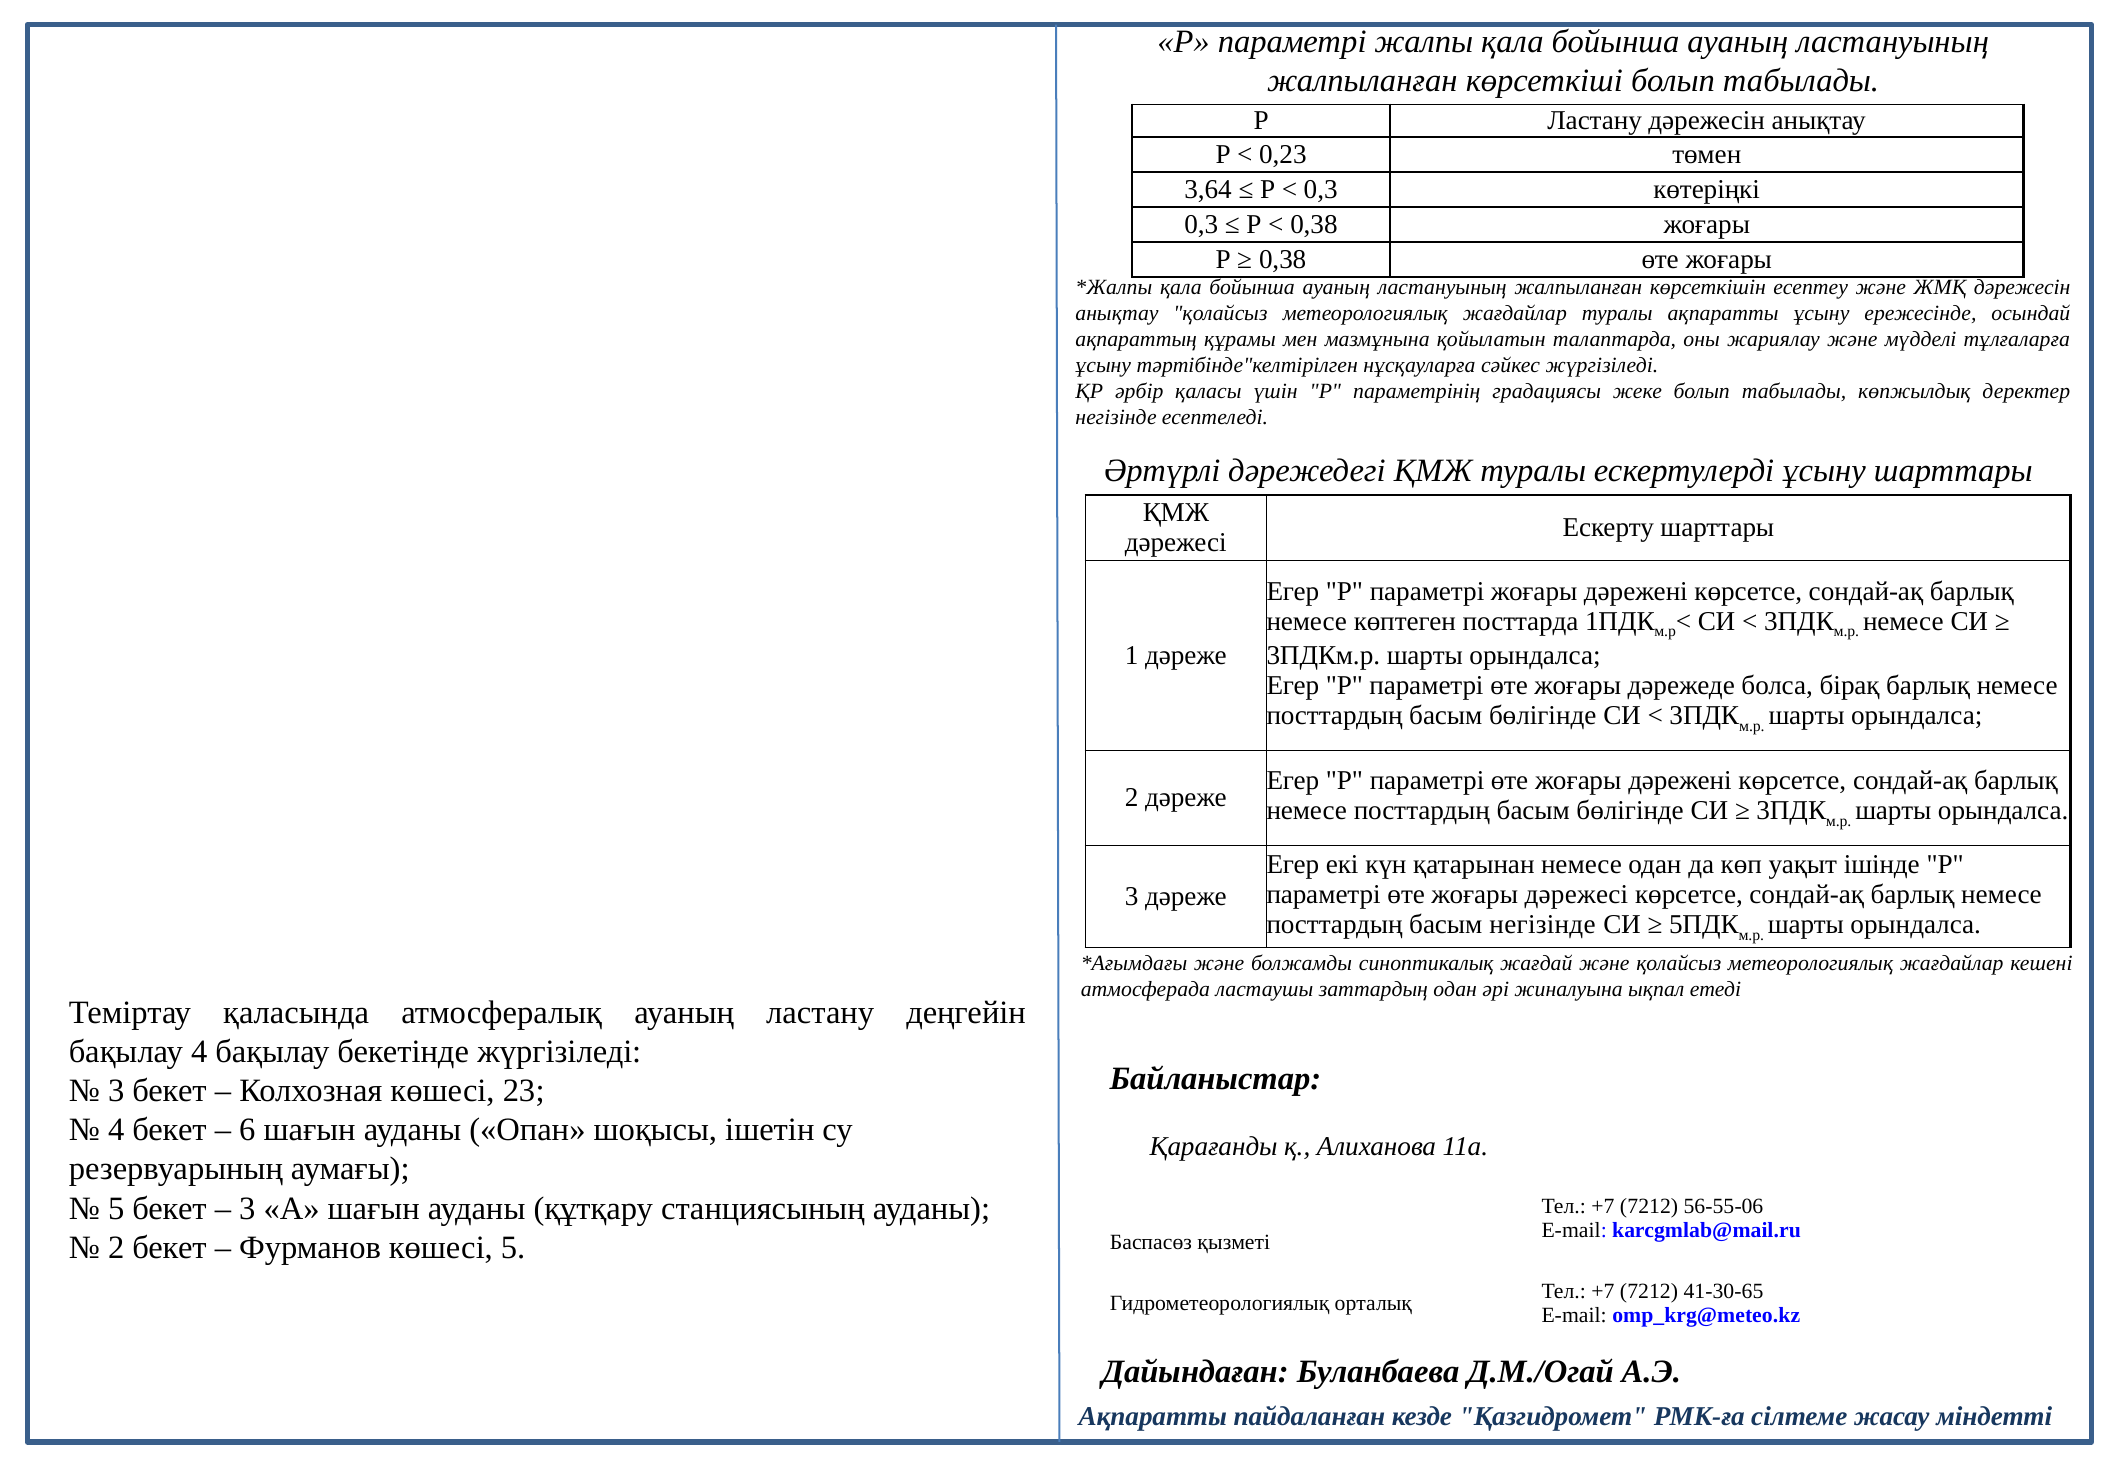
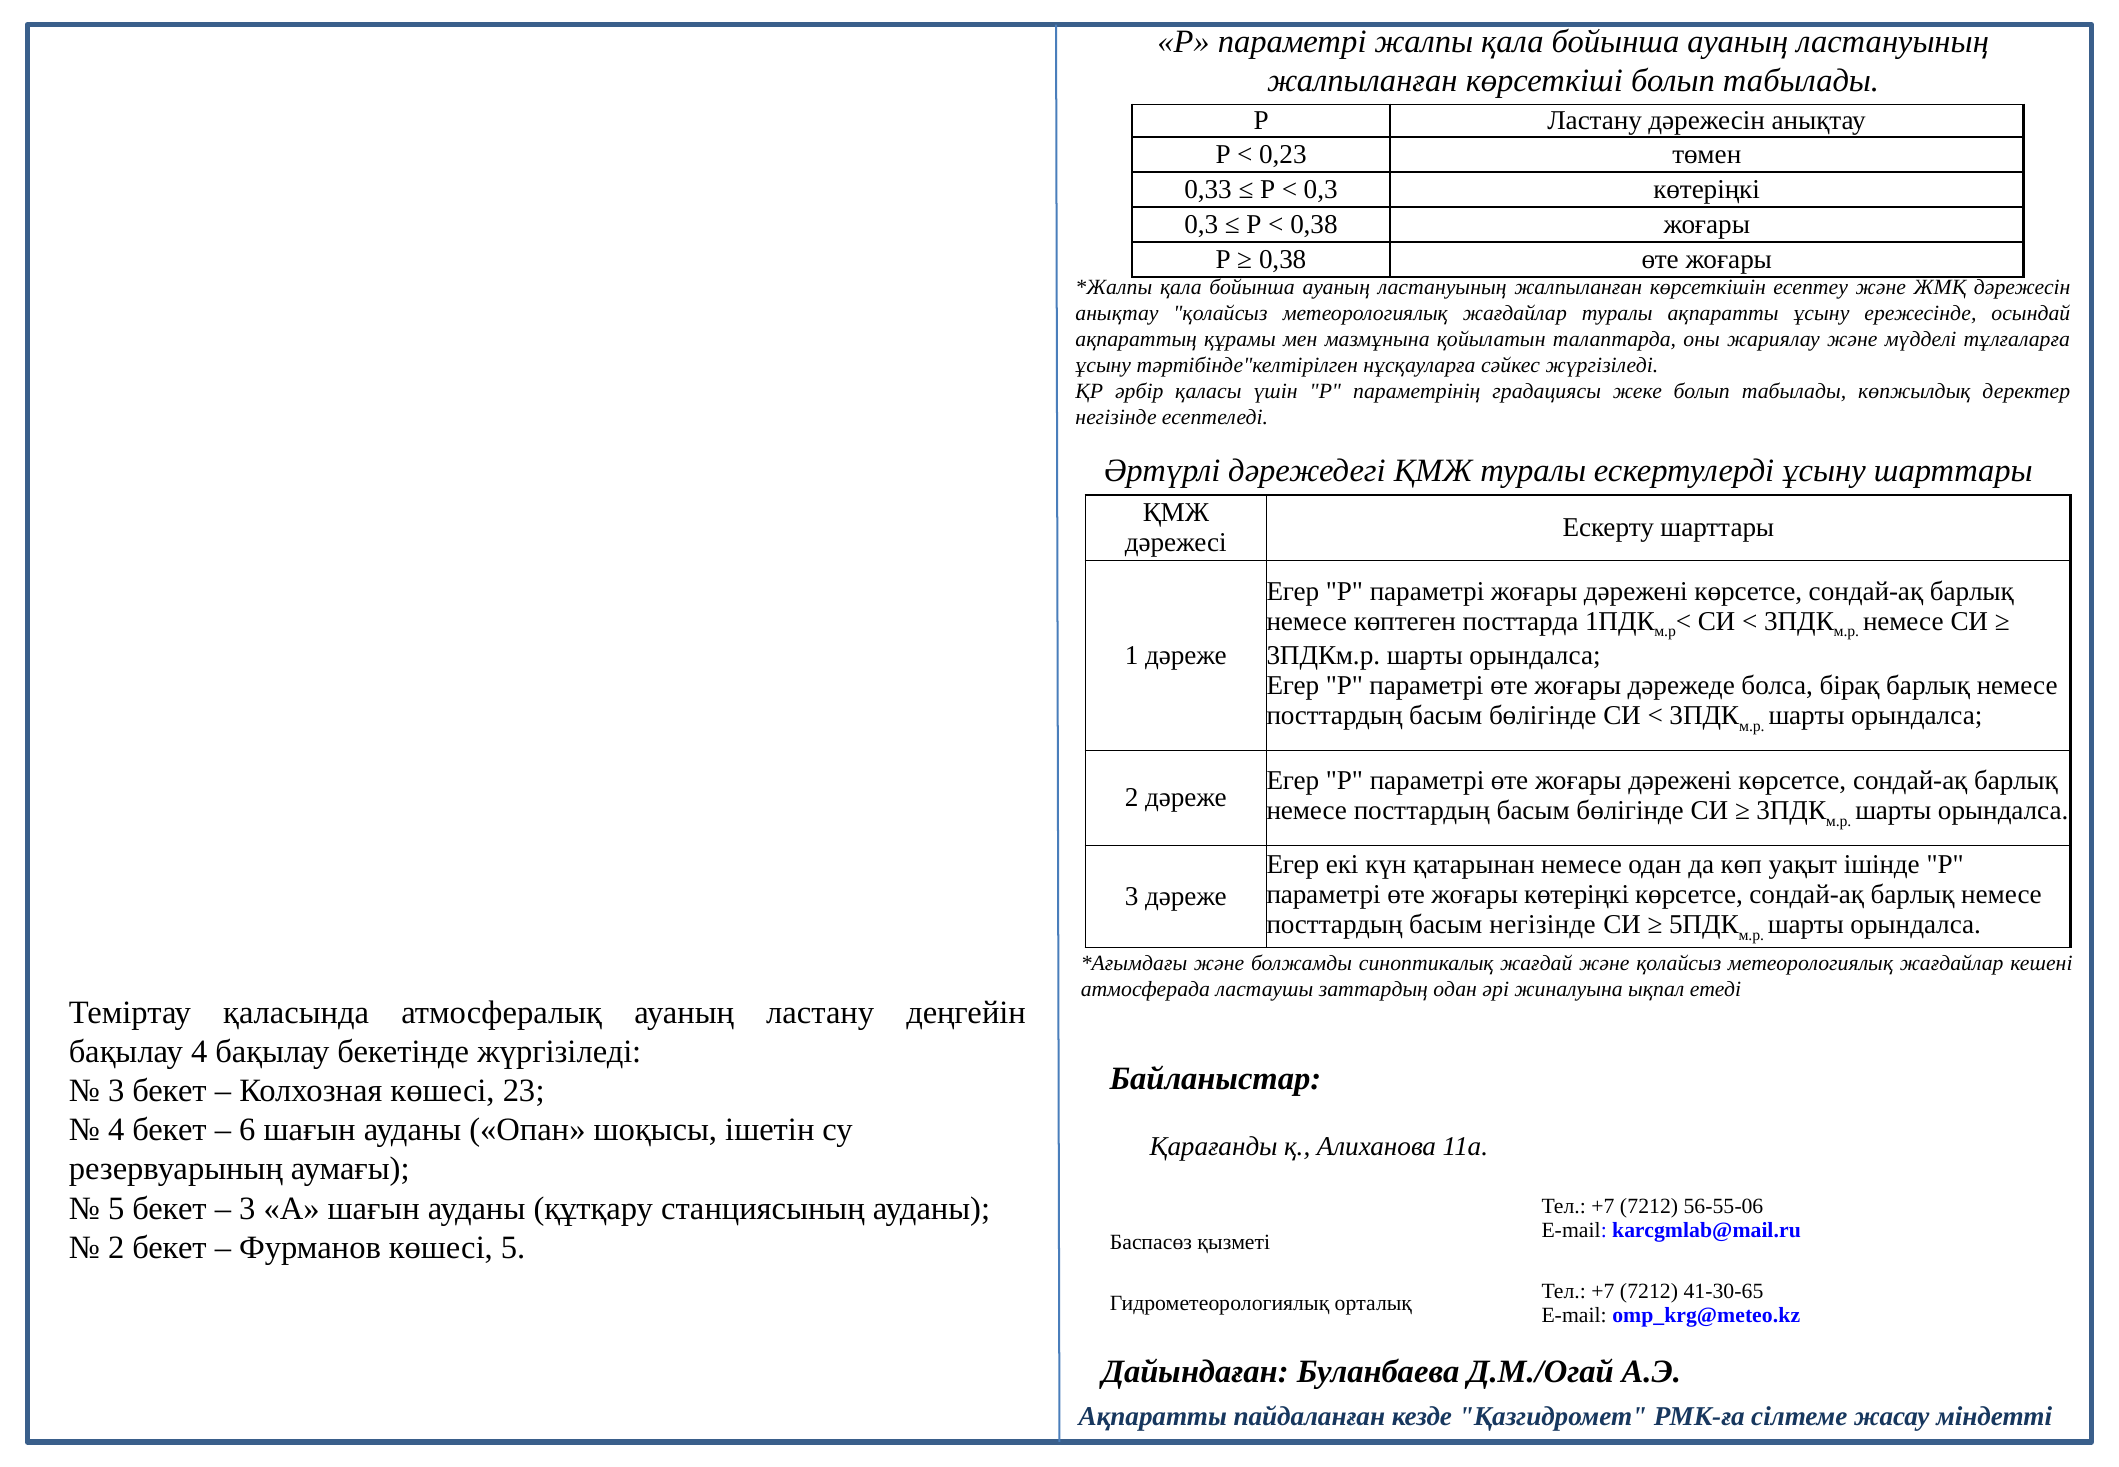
3,64: 3,64 -> 0,33
жоғары дәрежесі: дәрежесі -> көтеріңкі
